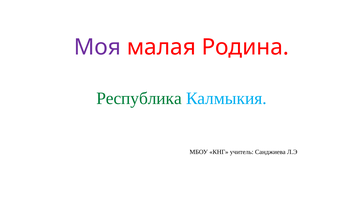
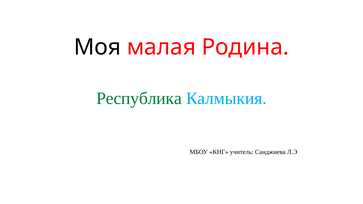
Моя colour: purple -> black
